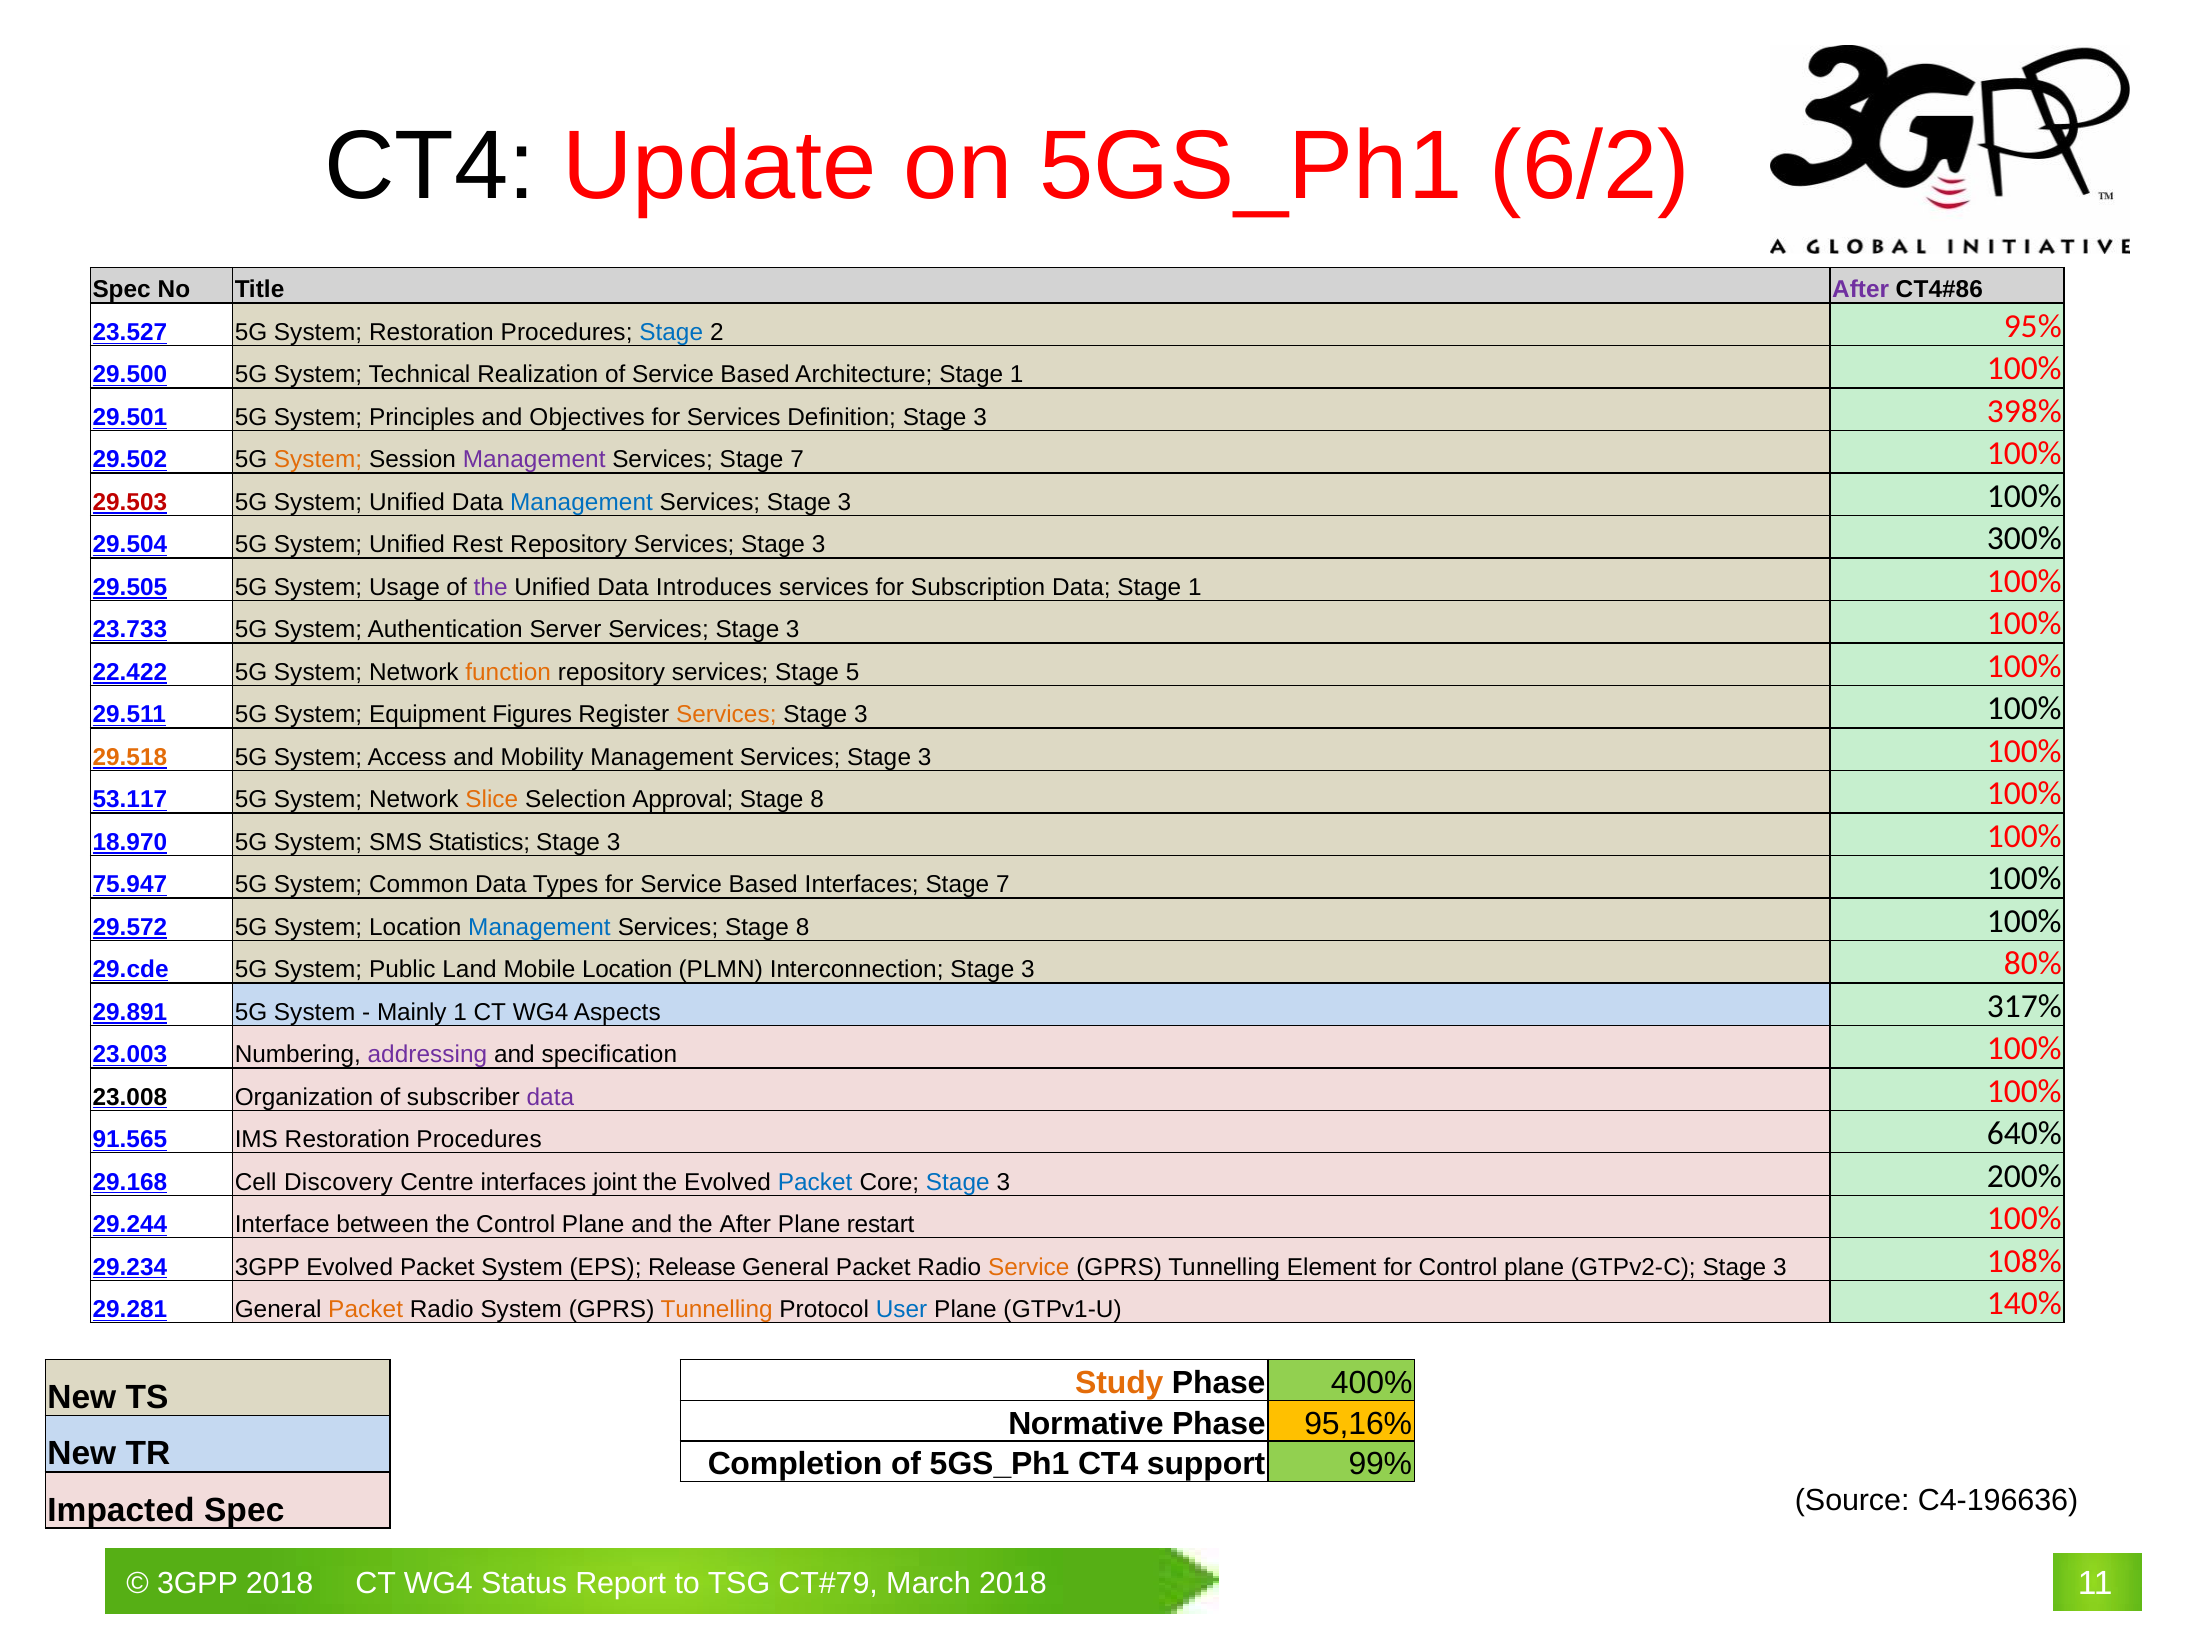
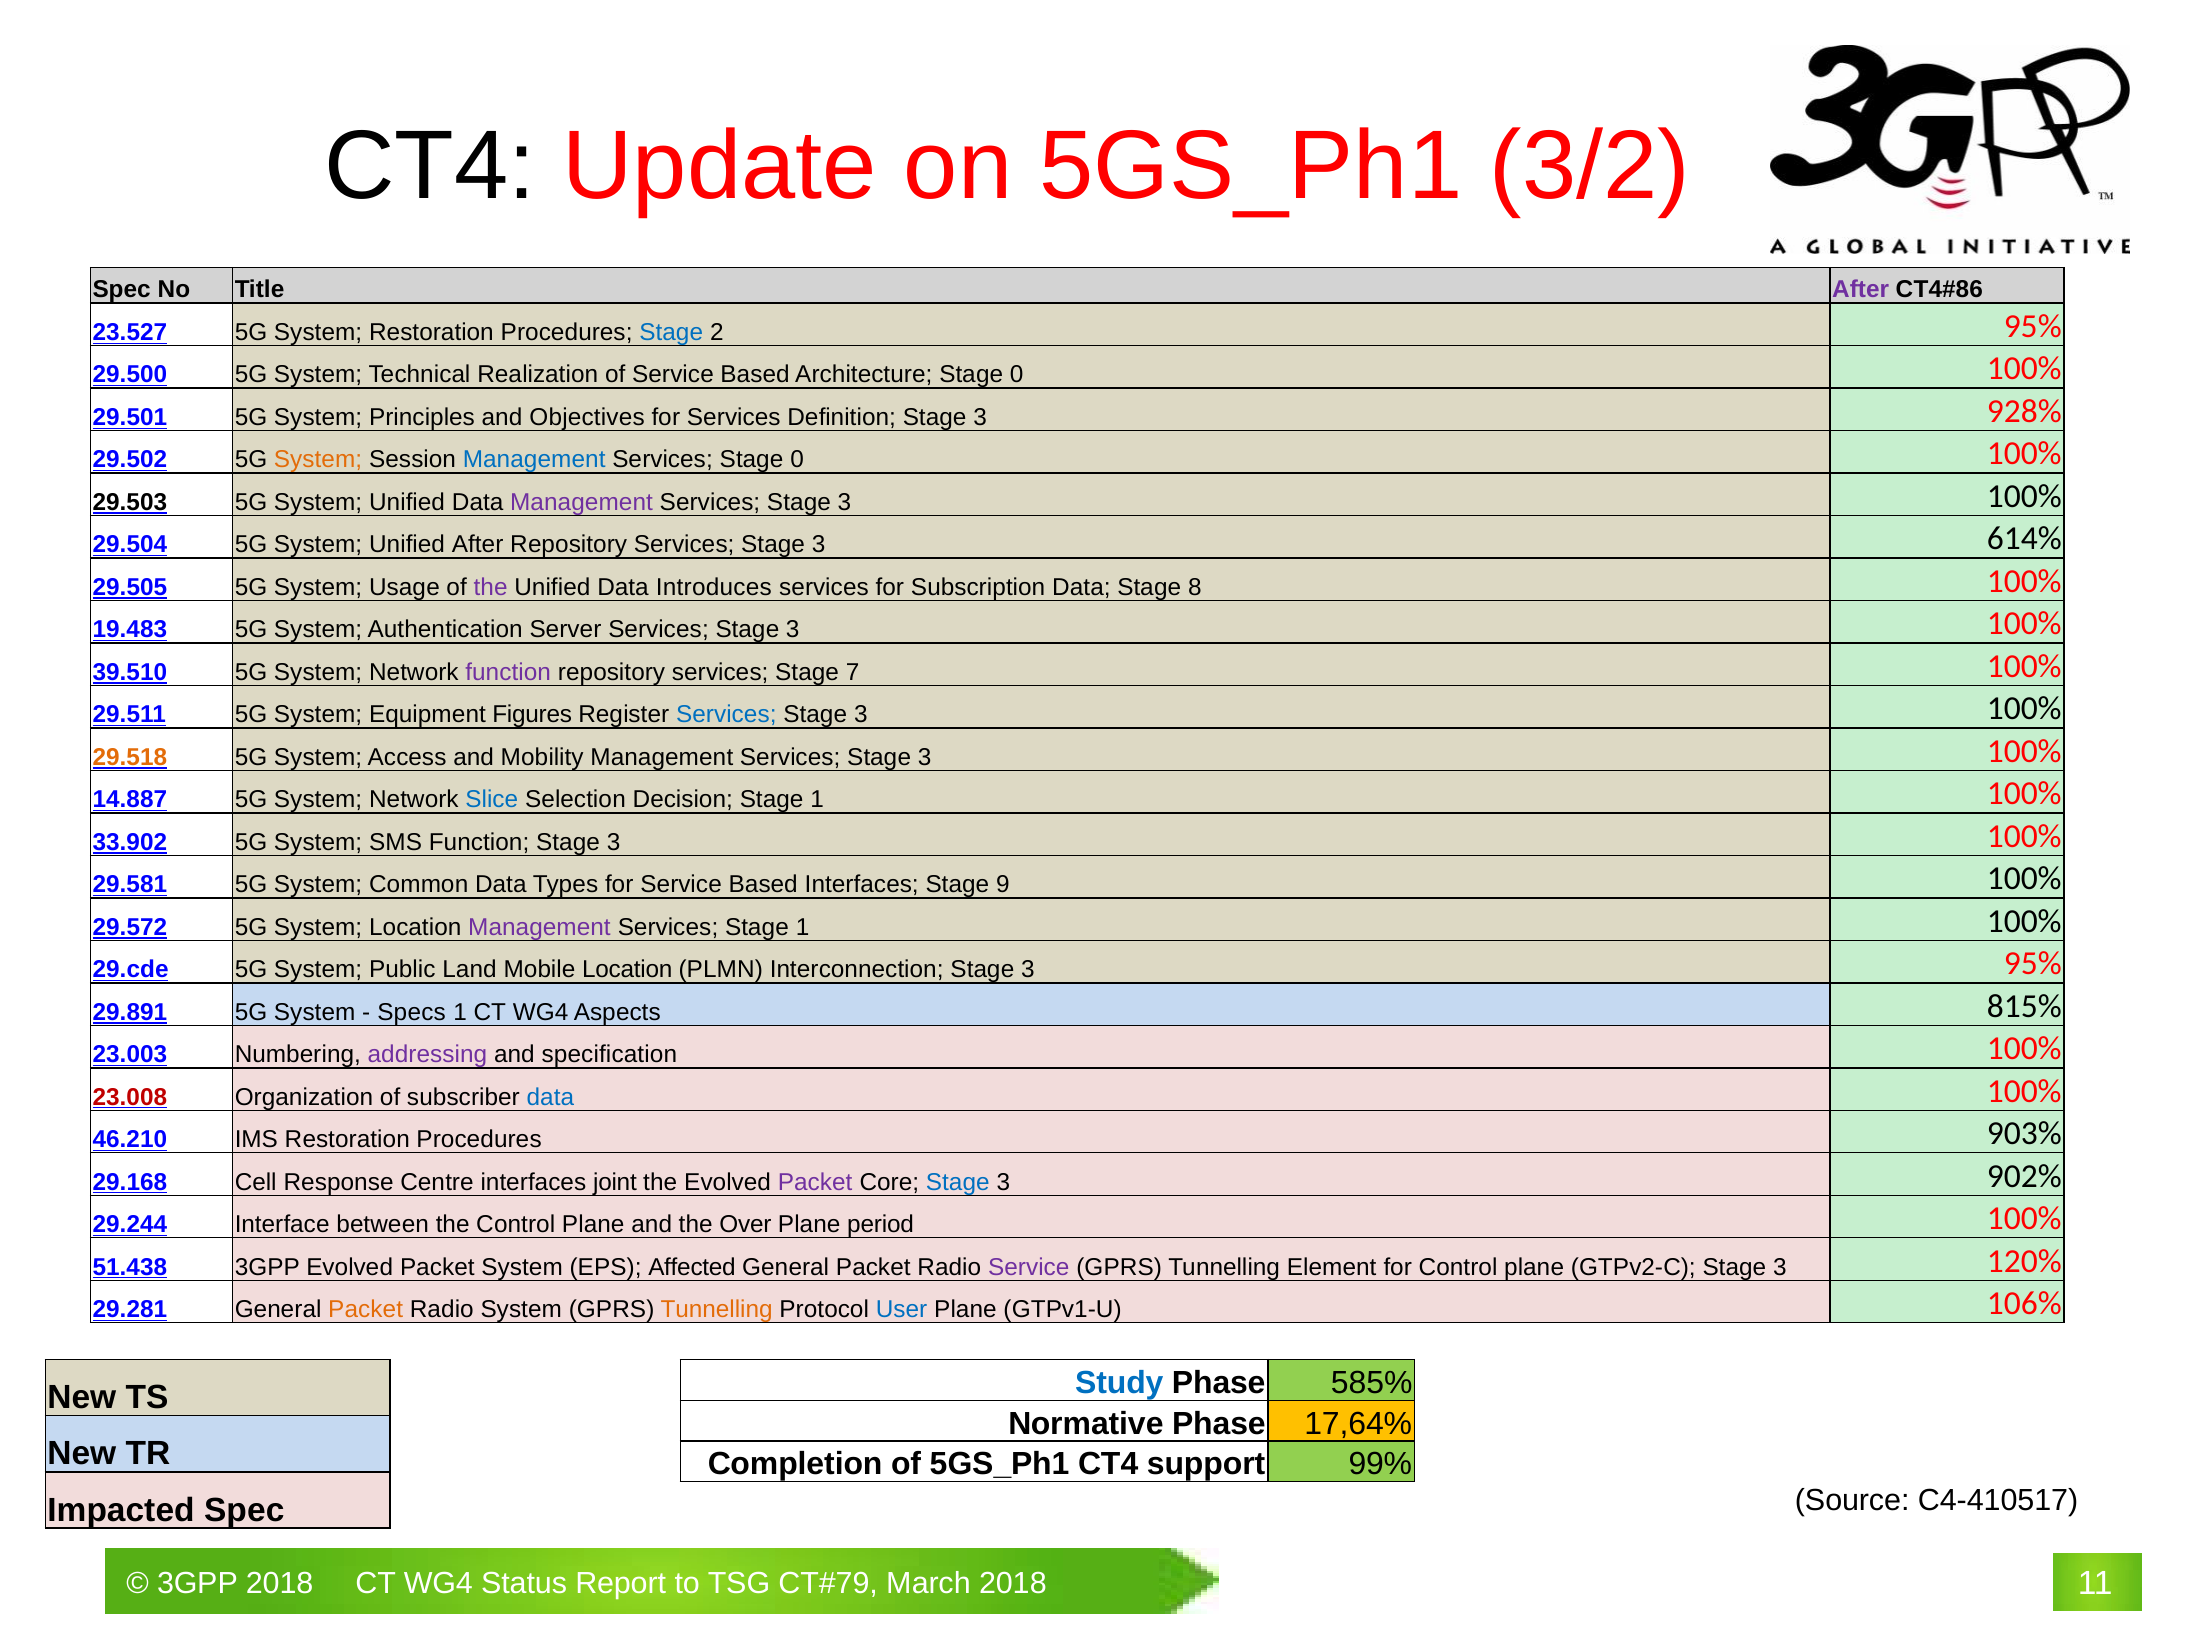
6/2: 6/2 -> 3/2
Architecture Stage 1: 1 -> 0
398%: 398% -> 928%
Management at (534, 460) colour: purple -> blue
Services Stage 7: 7 -> 0
29.503 colour: red -> black
Management at (581, 502) colour: blue -> purple
Unified Rest: Rest -> After
300%: 300% -> 614%
Data Stage 1: 1 -> 8
23.733: 23.733 -> 19.483
22.422: 22.422 -> 39.510
function at (508, 672) colour: orange -> purple
5: 5 -> 7
Services at (726, 715) colour: orange -> blue
53.117: 53.117 -> 14.887
Slice colour: orange -> blue
Approval: Approval -> Decision
8 at (817, 800): 8 -> 1
18.970: 18.970 -> 33.902
SMS Statistics: Statistics -> Function
75.947: 75.947 -> 29.581
Interfaces Stage 7: 7 -> 9
Management at (539, 927) colour: blue -> purple
Services Stage 8: 8 -> 1
3 80%: 80% -> 95%
Mainly: Mainly -> Specs
317%: 317% -> 815%
23.008 colour: black -> red
data at (550, 1097) colour: purple -> blue
91.565: 91.565 -> 46.210
640%: 640% -> 903%
Discovery: Discovery -> Response
Packet at (815, 1182) colour: blue -> purple
200%: 200% -> 902%
the After: After -> Over
restart: restart -> period
29.234: 29.234 -> 51.438
Release: Release -> Affected
Service at (1029, 1267) colour: orange -> purple
108%: 108% -> 120%
140%: 140% -> 106%
Study colour: orange -> blue
400%: 400% -> 585%
95,16%: 95,16% -> 17,64%
C4-196636: C4-196636 -> C4-410517
